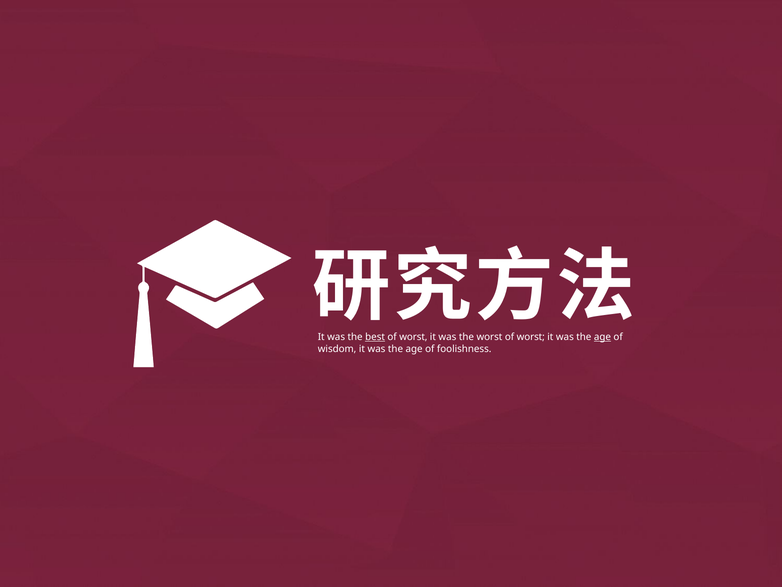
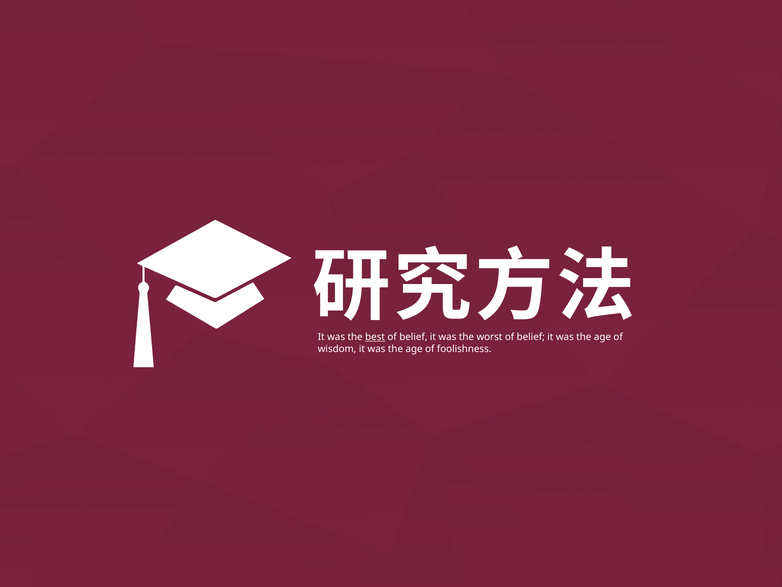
worst at (413, 337): worst -> belief
worst of worst: worst -> belief
age at (602, 337) underline: present -> none
